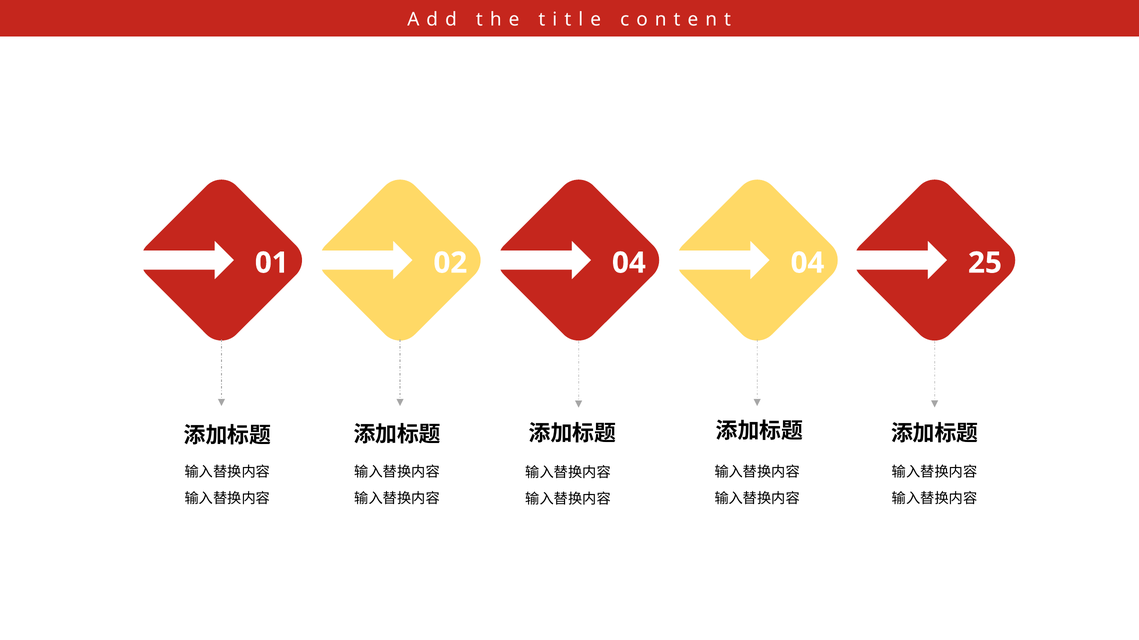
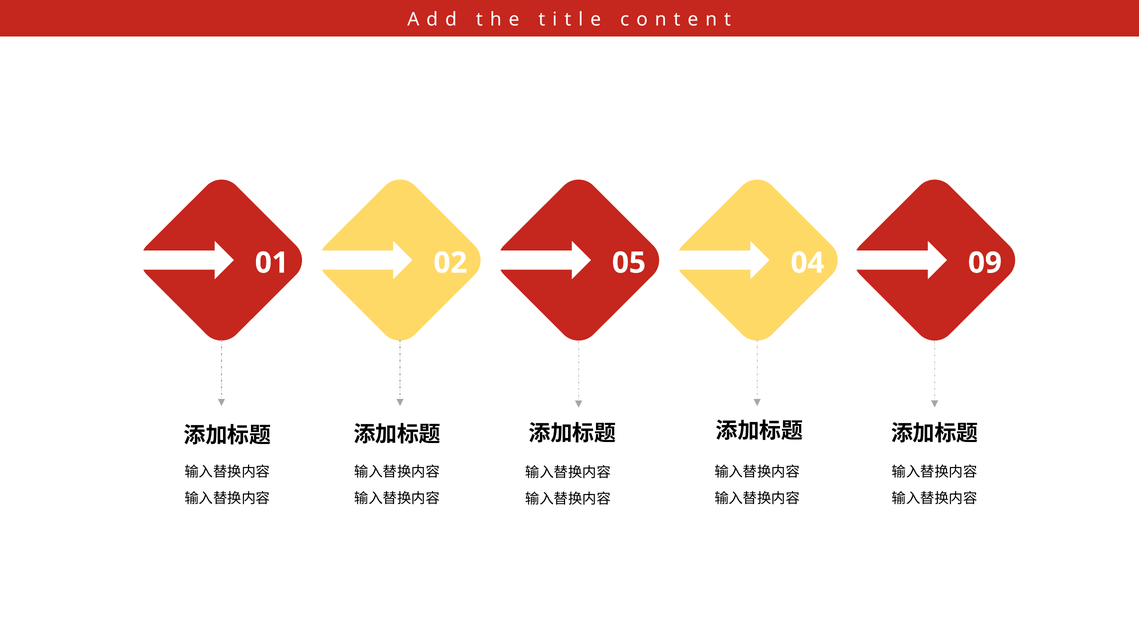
02 04: 04 -> 05
25: 25 -> 09
